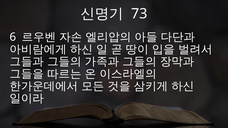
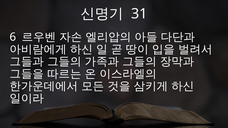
73: 73 -> 31
